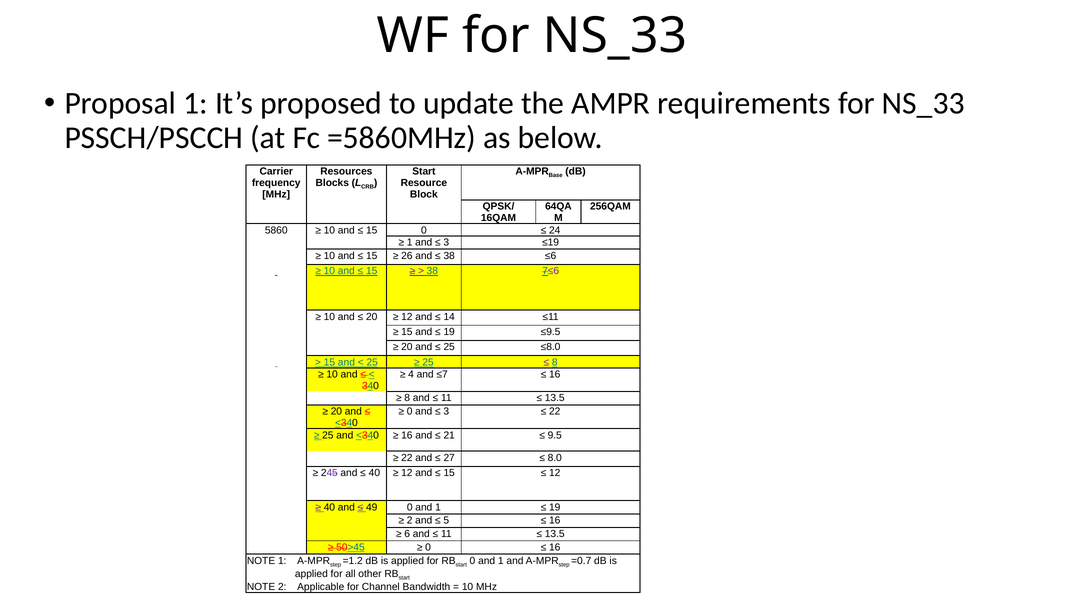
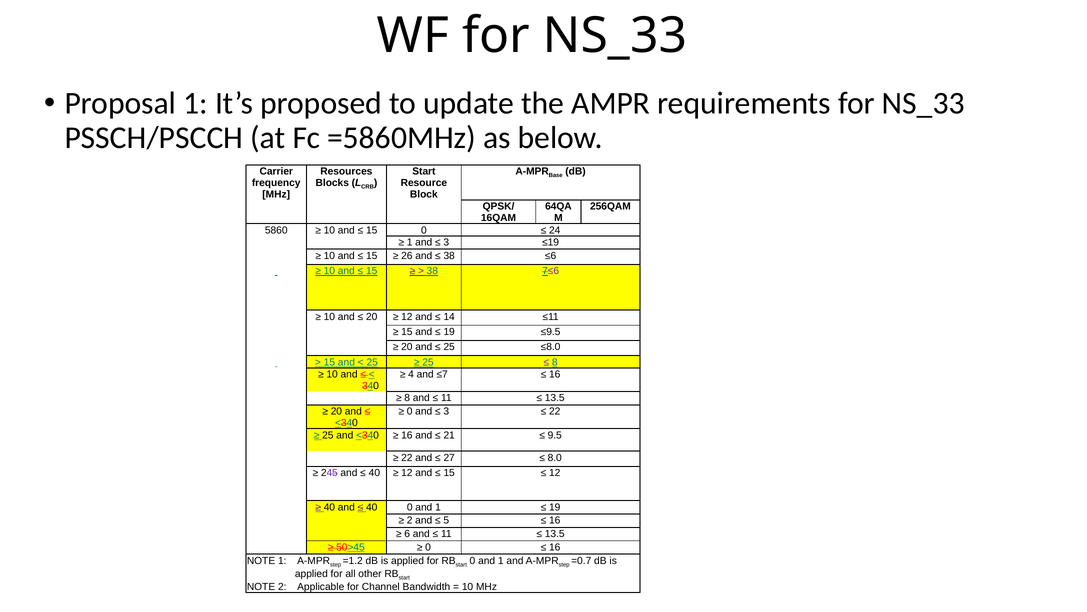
49 at (372, 507): 49 -> 40
